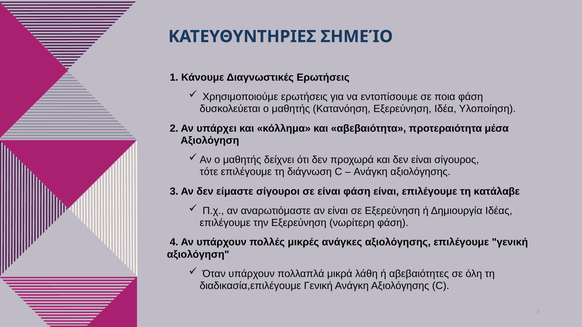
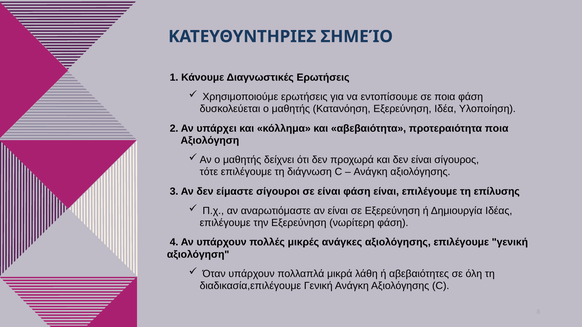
προτεραιότητα μέσα: μέσα -> ποια
κατάλαβε: κατάλαβε -> επίλυσης
